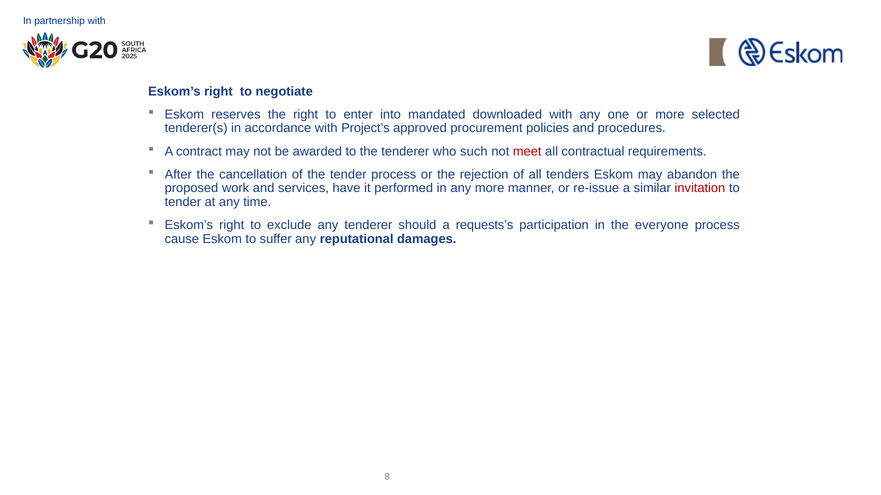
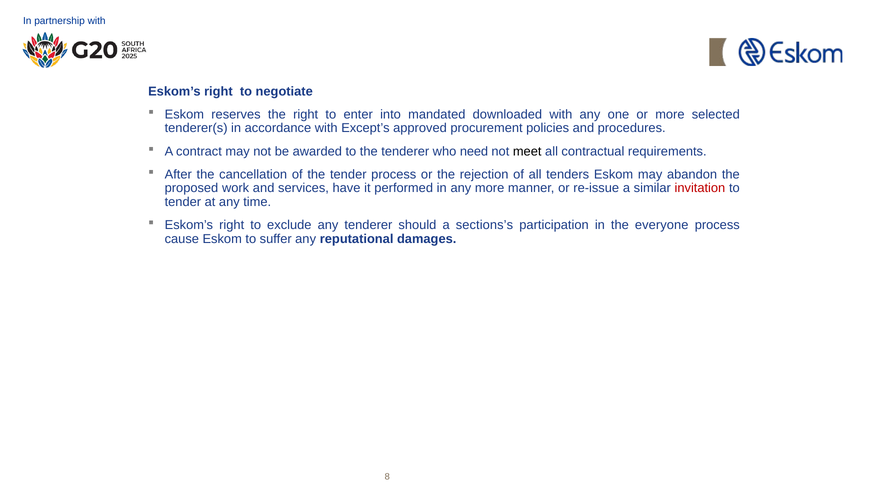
Project’s: Project’s -> Except’s
such: such -> need
meet colour: red -> black
requests’s: requests’s -> sections’s
